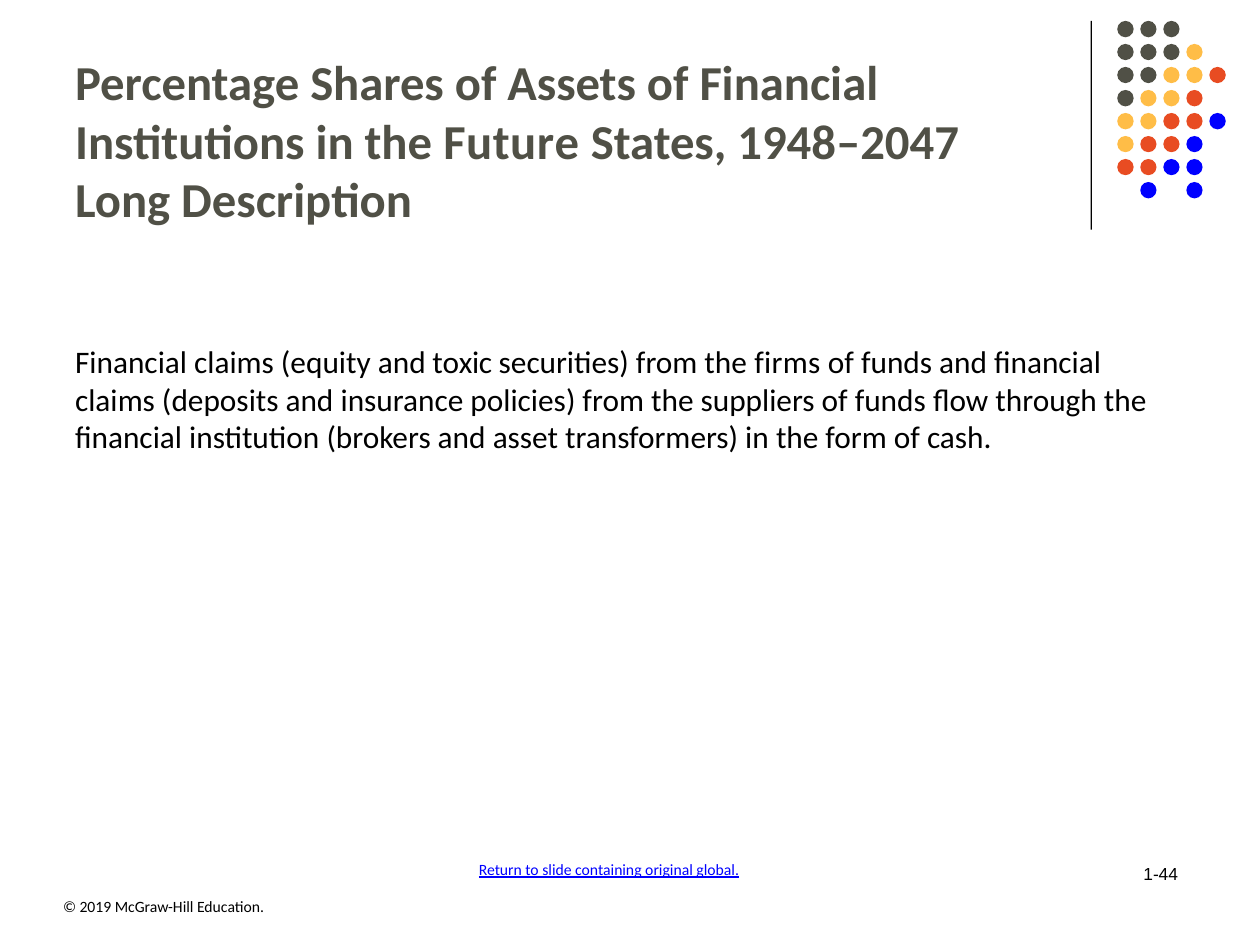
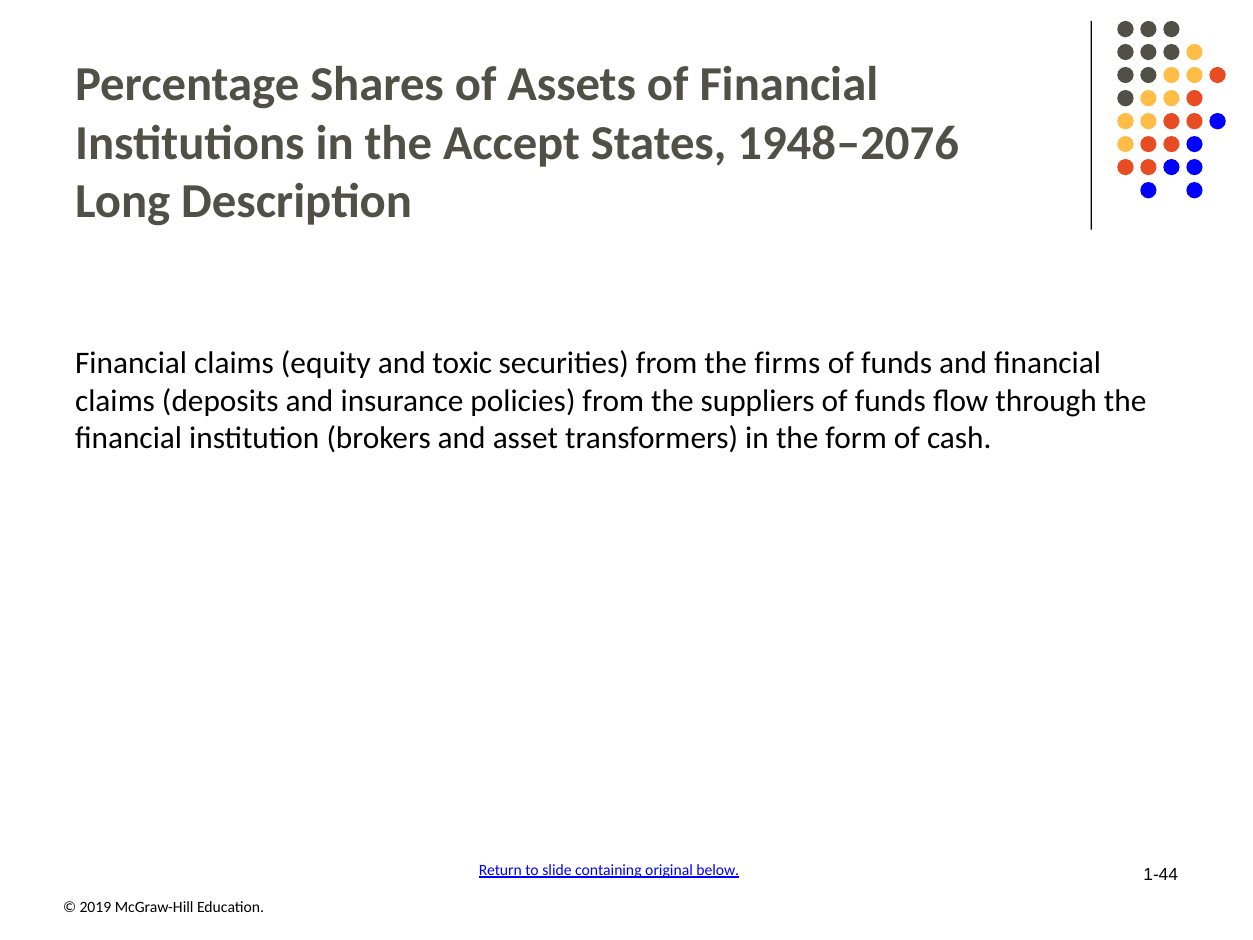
Future: Future -> Accept
1948–2047: 1948–2047 -> 1948–2076
global: global -> below
